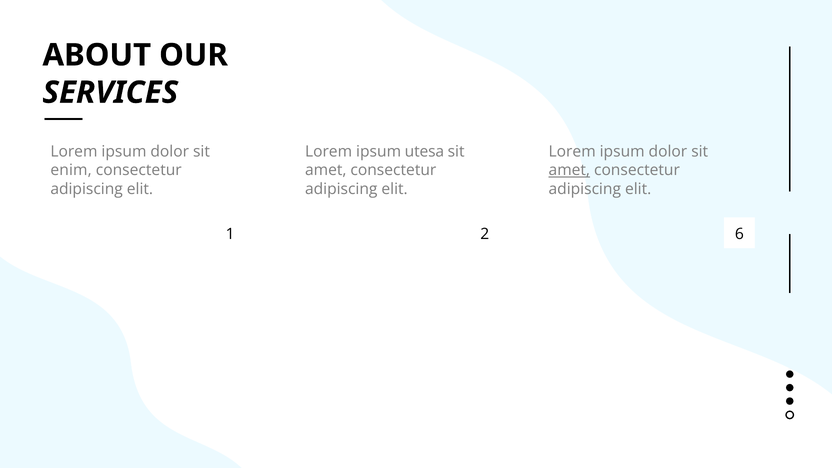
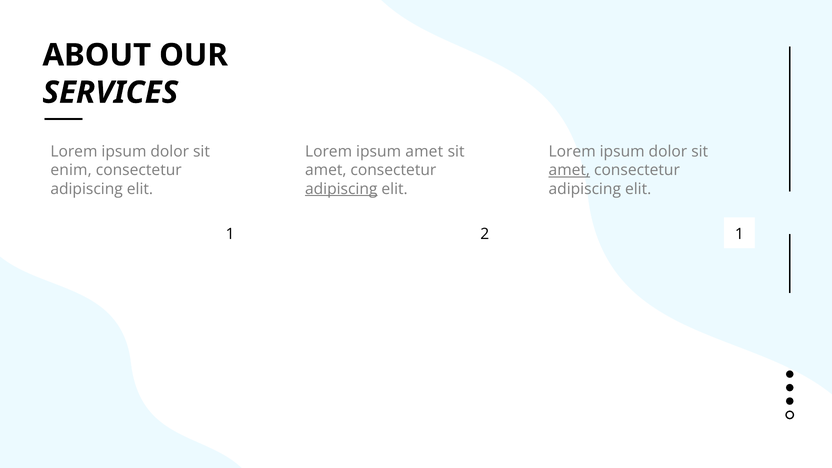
ipsum utesa: utesa -> amet
adipiscing at (341, 189) underline: none -> present
2 6: 6 -> 1
